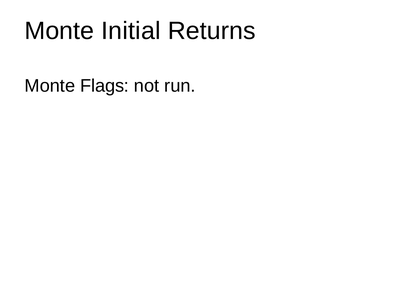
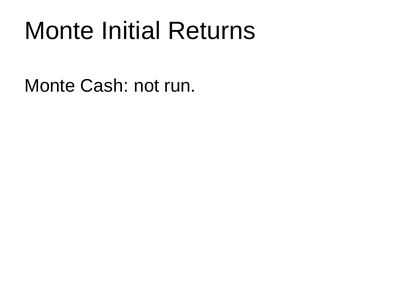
Flags: Flags -> Cash
